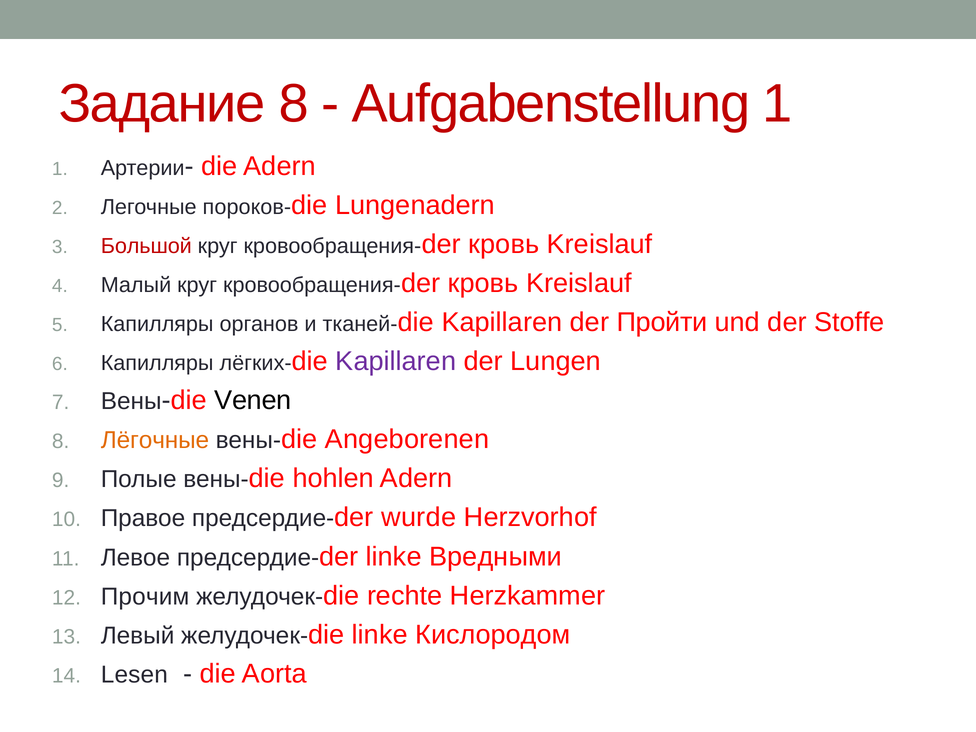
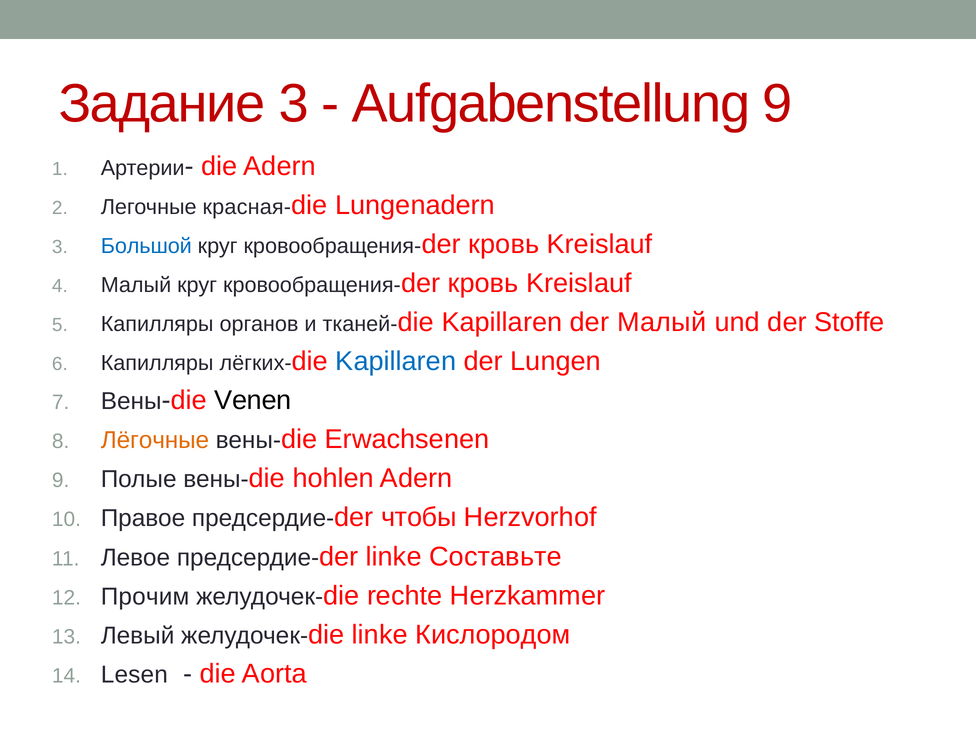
Задание 8: 8 -> 3
Aufgabenstellung 1: 1 -> 9
пороков-: пороков- -> красная-
Большой colour: red -> blue
der Пройти: Пройти -> Малый
Kapillaren at (396, 361) colour: purple -> blue
Angeborenen: Angeborenen -> Erwachsenen
wurde: wurde -> чтобы
Вредными: Вредными -> Составьте
